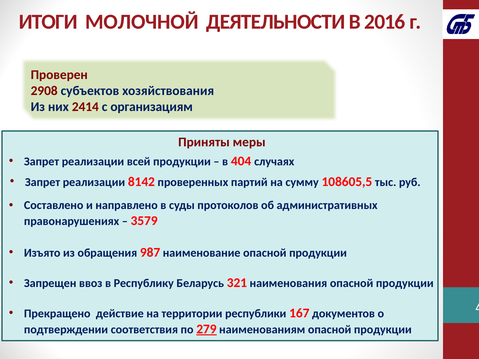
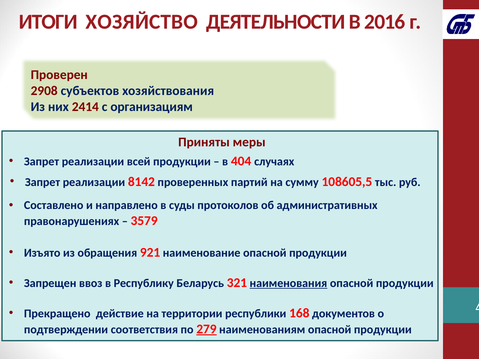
МОЛОЧНОЙ: МОЛОЧНОЙ -> ХОЗЯЙСТВО
987: 987 -> 921
наименования underline: none -> present
167: 167 -> 168
